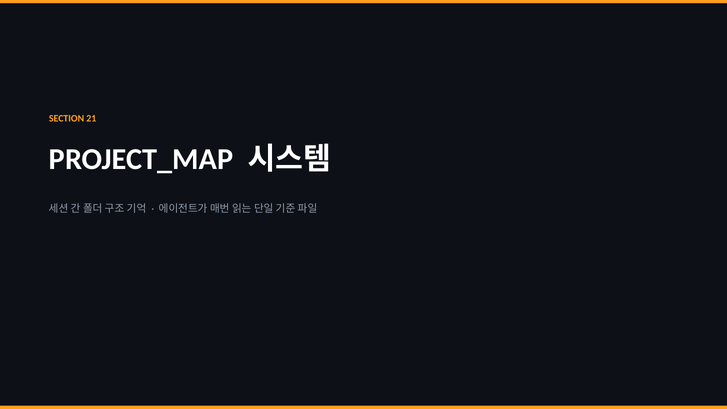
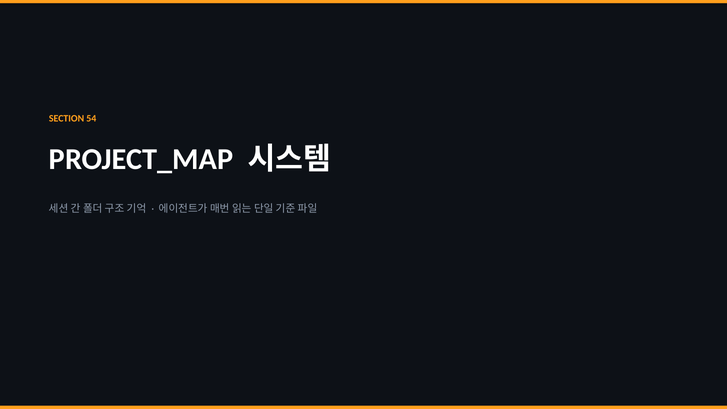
21: 21 -> 54
